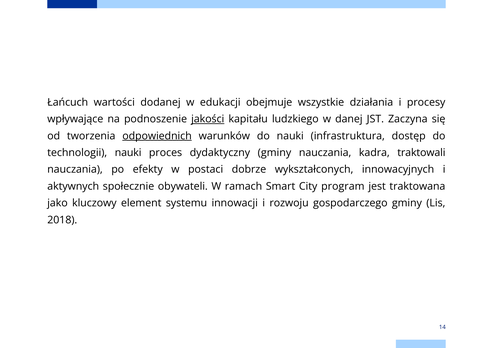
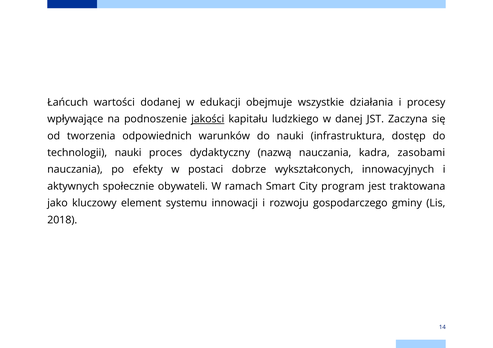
odpowiednich underline: present -> none
dydaktyczny gminy: gminy -> nazwą
traktowali: traktowali -> zasobami
